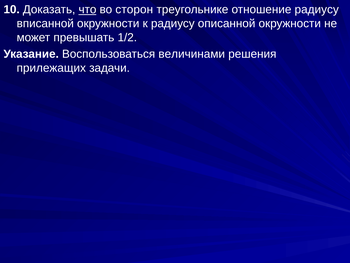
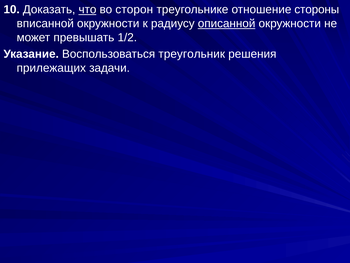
отношение радиусу: радиусу -> стороны
описанной underline: none -> present
величинами: величинами -> треугольник
